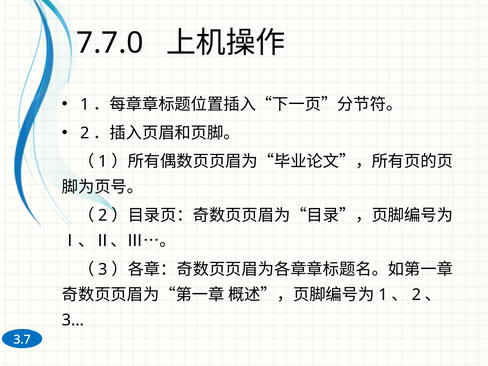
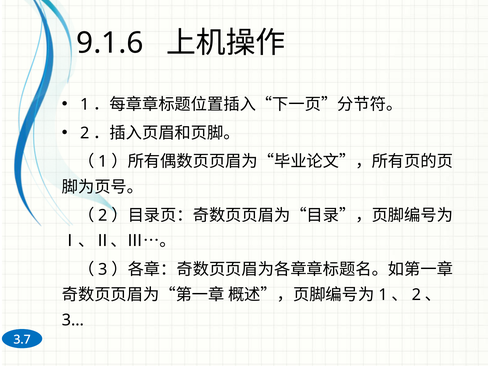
7.7.0: 7.7.0 -> 9.1.6
